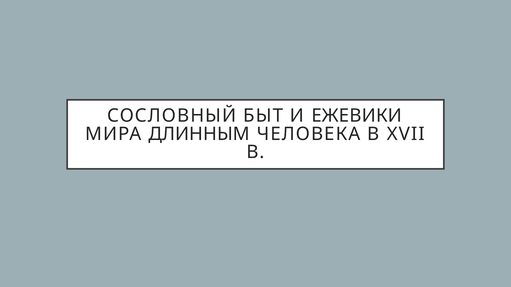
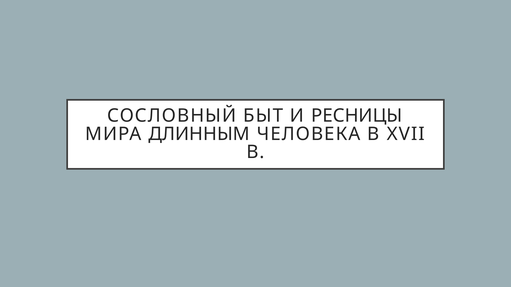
ЕЖЕВИКИ: ЕЖЕВИКИ -> РЕСНИЦЫ
